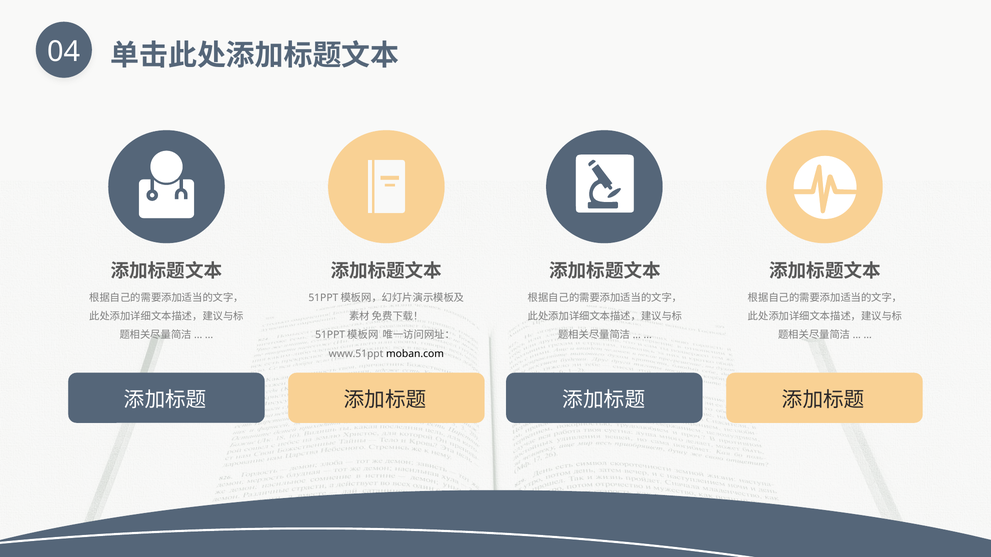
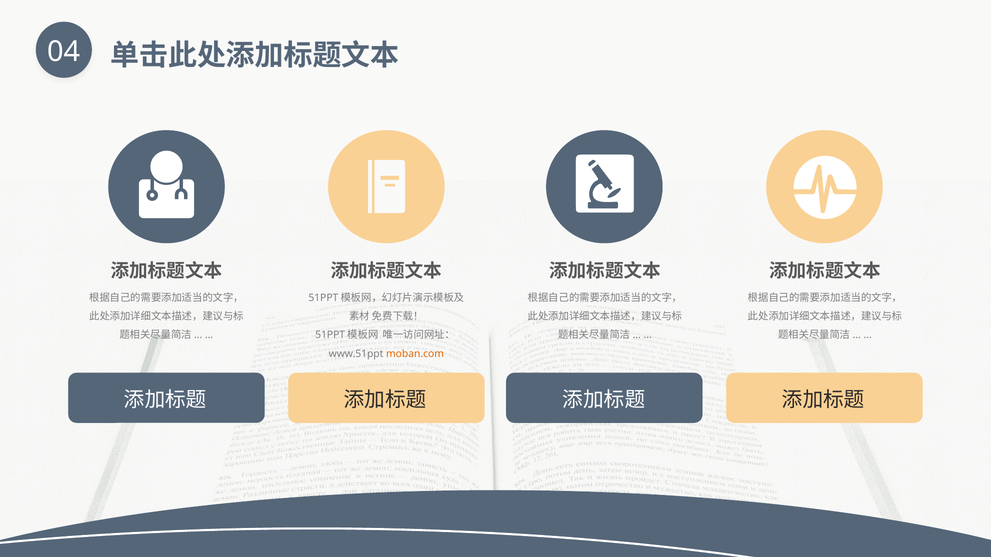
moban.com colour: black -> orange
